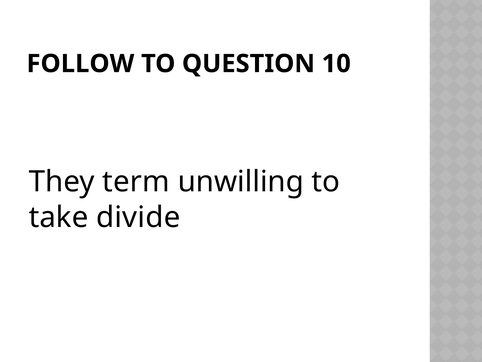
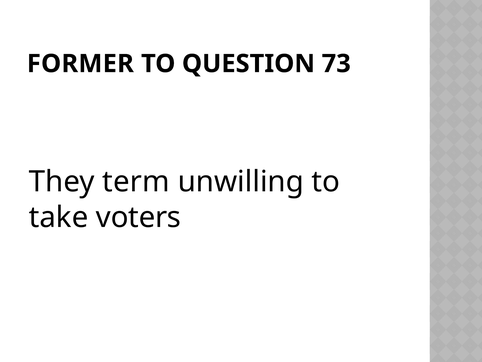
FOLLOW: FOLLOW -> FORMER
10: 10 -> 73
divide: divide -> voters
